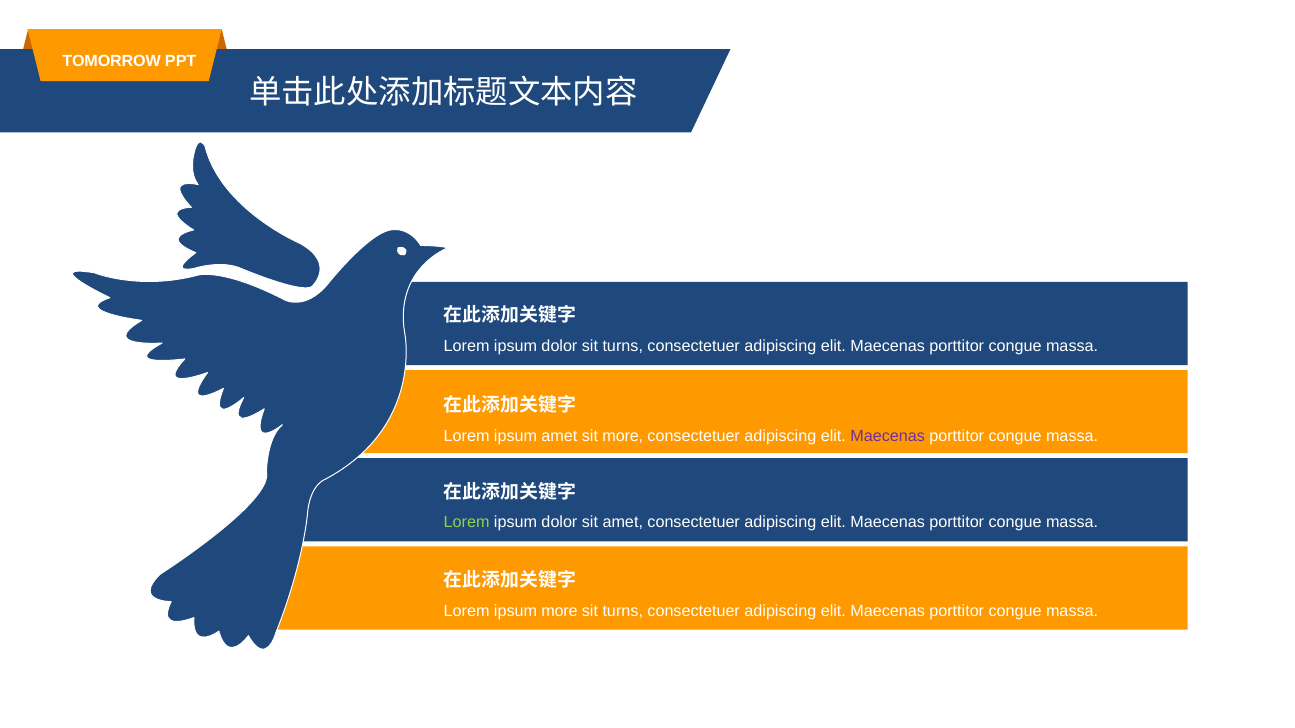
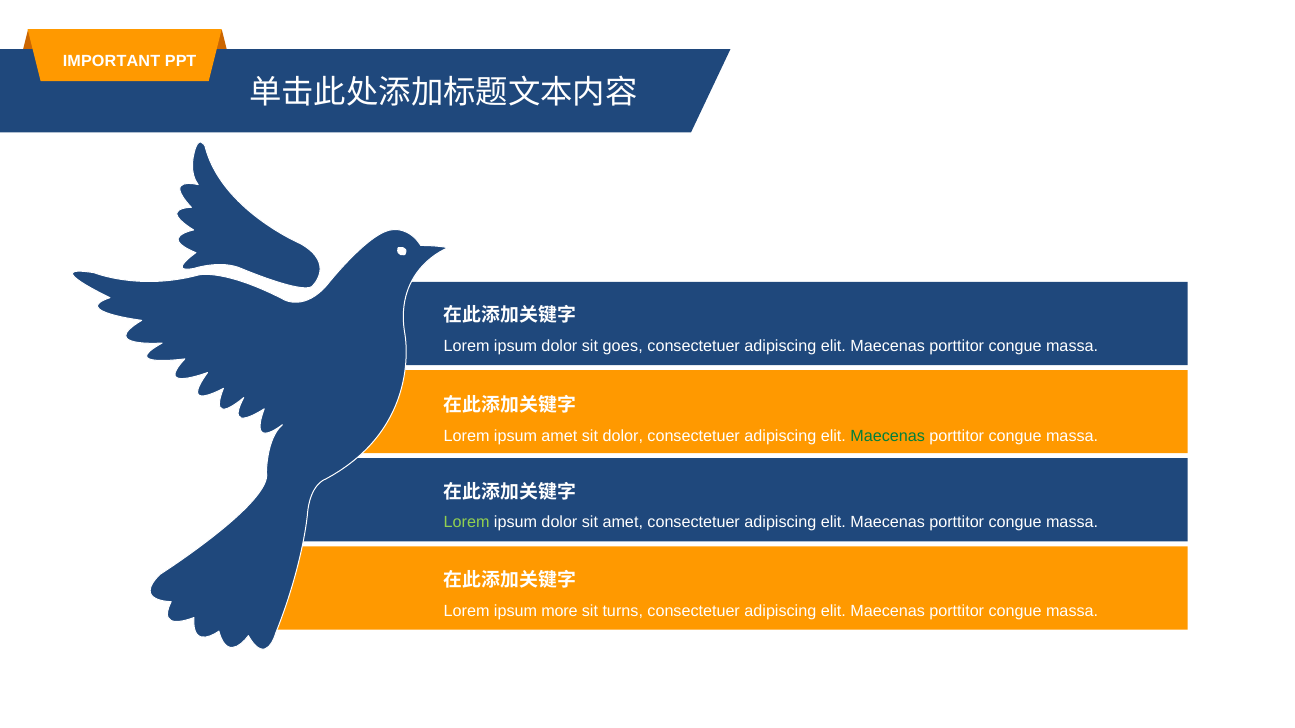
TOMORROW: TOMORROW -> IMPORTANT
dolor sit turns: turns -> goes
sit more: more -> dolor
Maecenas at (888, 436) colour: purple -> green
